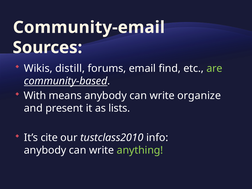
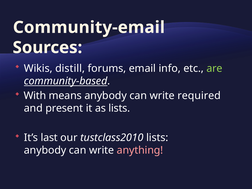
find: find -> info
organize: organize -> required
cite: cite -> last
tustclass2010 info: info -> lists
anything colour: light green -> pink
